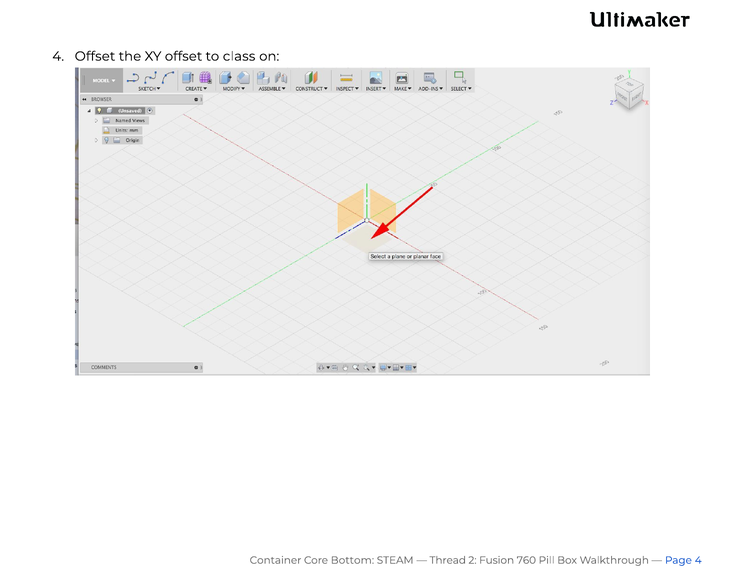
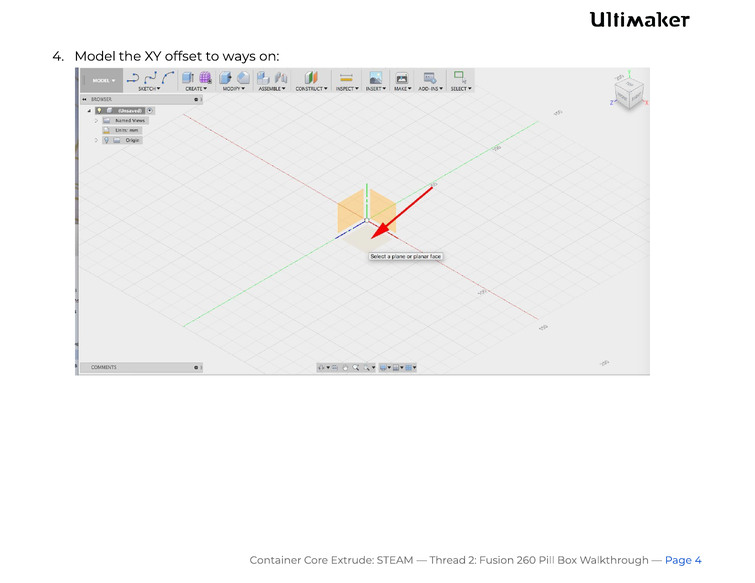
4 Offset: Offset -> Model
class: class -> ways
Bottom: Bottom -> Extrude
760: 760 -> 260
